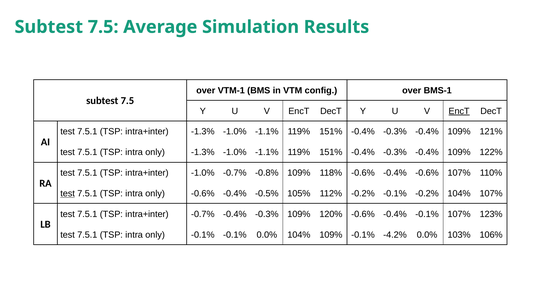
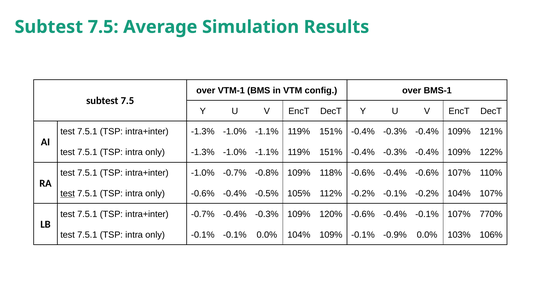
EncT at (459, 111) underline: present -> none
123%: 123% -> 770%
-4.2%: -4.2% -> -0.9%
